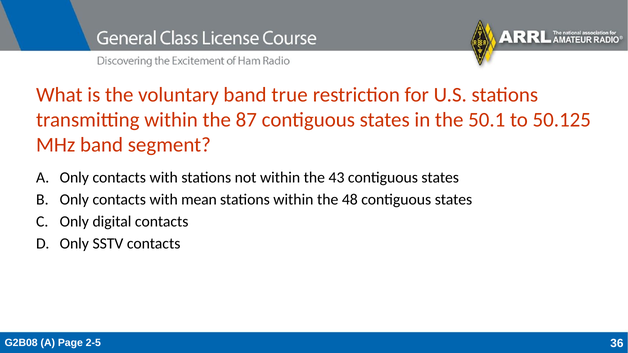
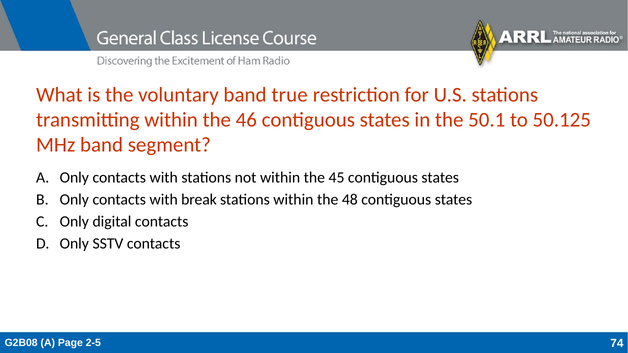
87: 87 -> 46
43: 43 -> 45
mean: mean -> break
36: 36 -> 74
